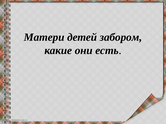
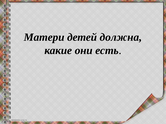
забором: забором -> должна
